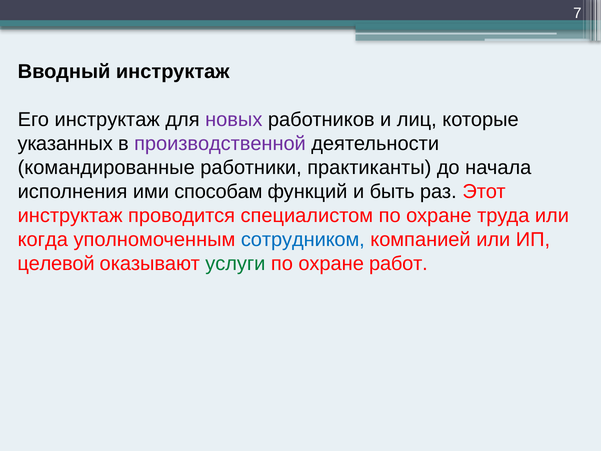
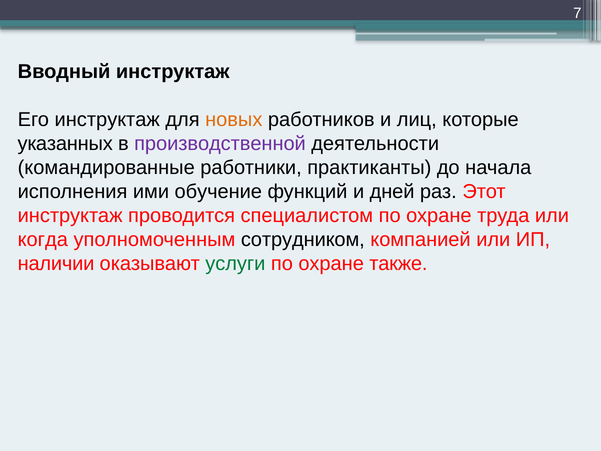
новых colour: purple -> orange
способам: способам -> обучение
быть: быть -> дней
сотрудником colour: blue -> black
целевой: целевой -> наличии
работ: работ -> также
